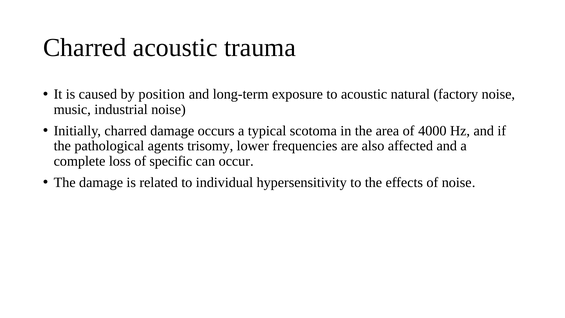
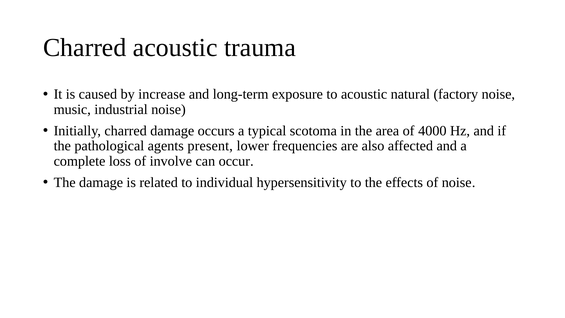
position: position -> increase
trisomy: trisomy -> present
specific: specific -> involve
